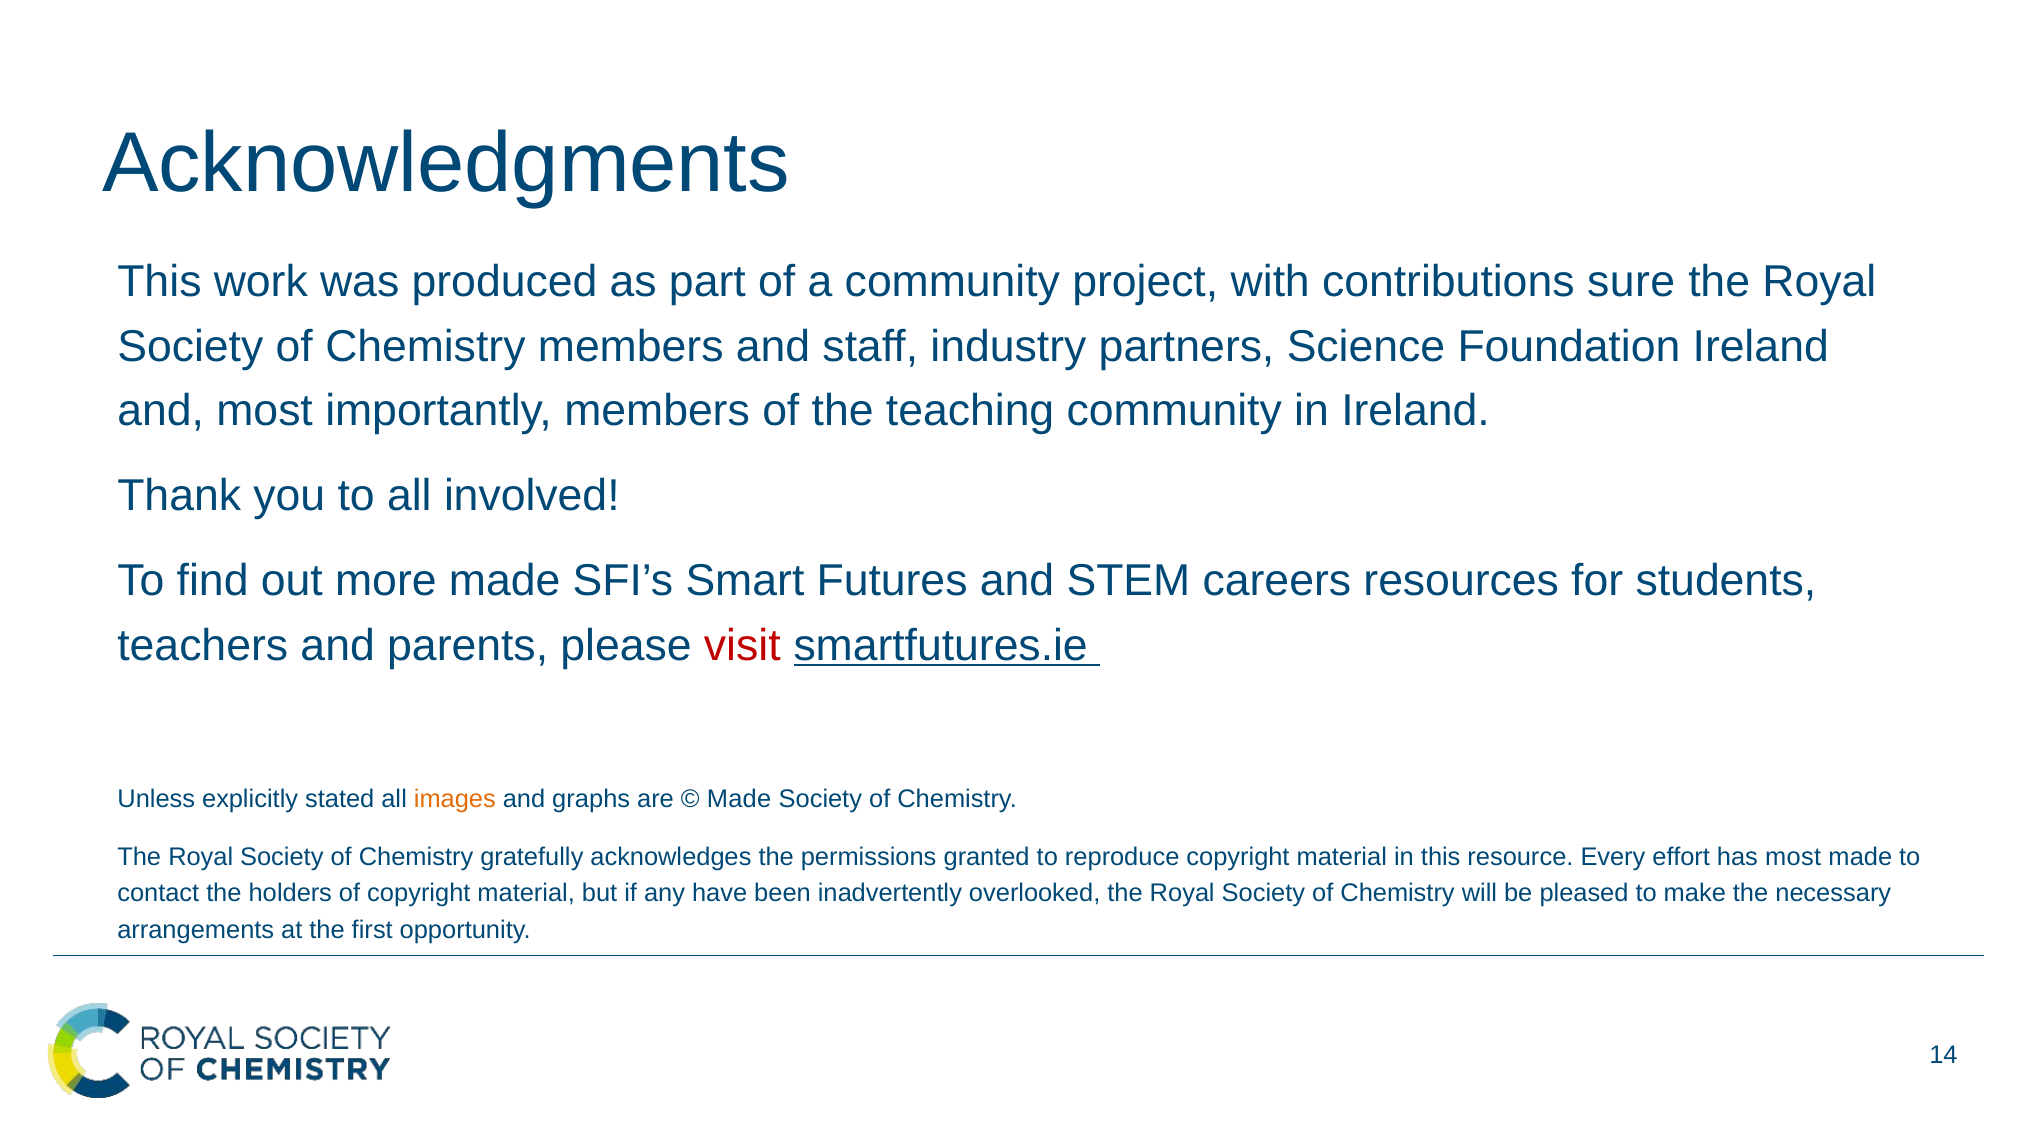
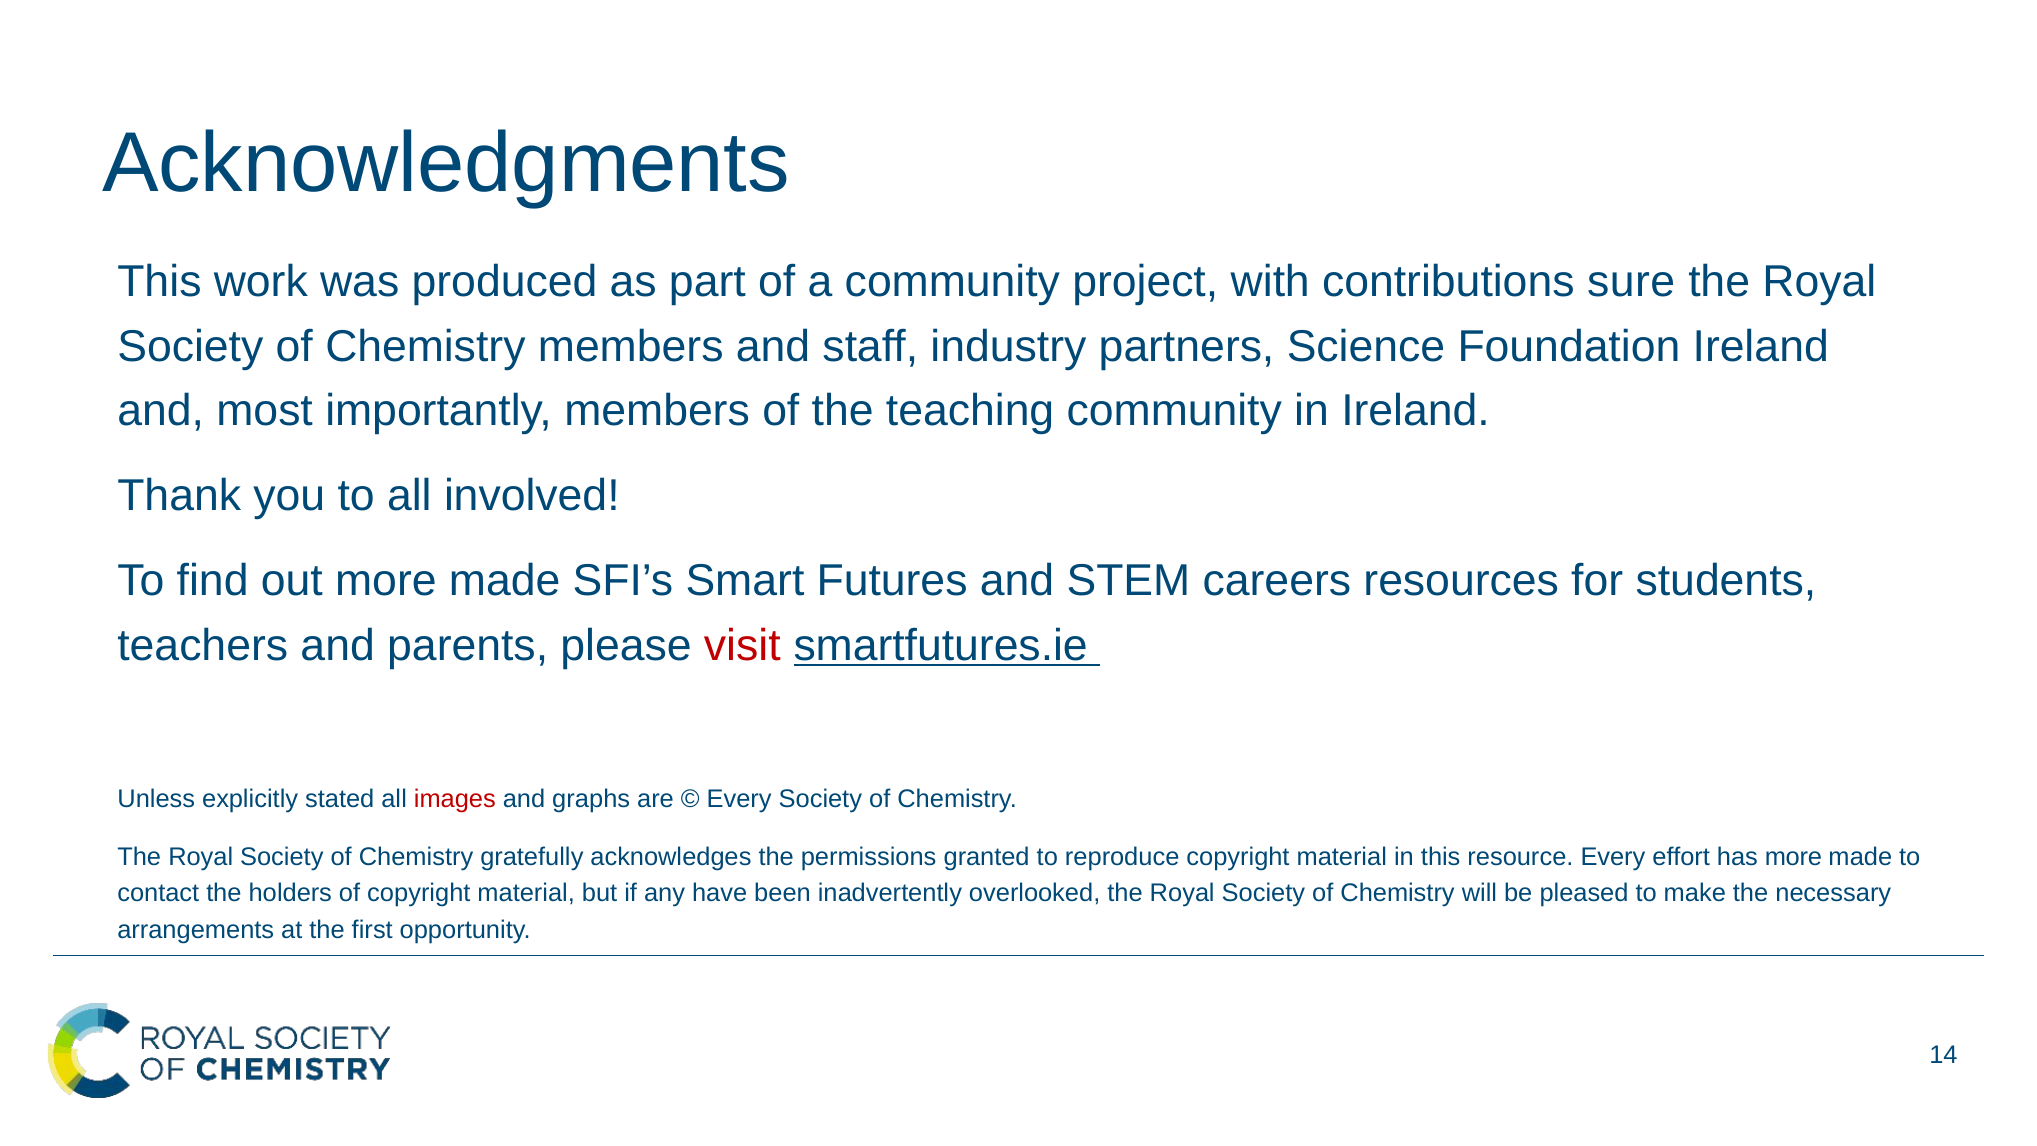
images colour: orange -> red
Made at (739, 799): Made -> Every
has most: most -> more
